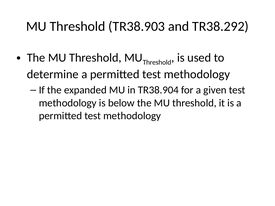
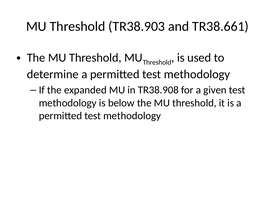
TR38.292: TR38.292 -> TR38.661
TR38.904: TR38.904 -> TR38.908
